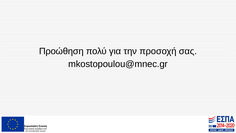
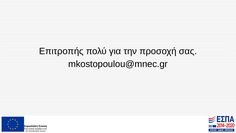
Προώθηση: Προώθηση -> Επιτροπής
